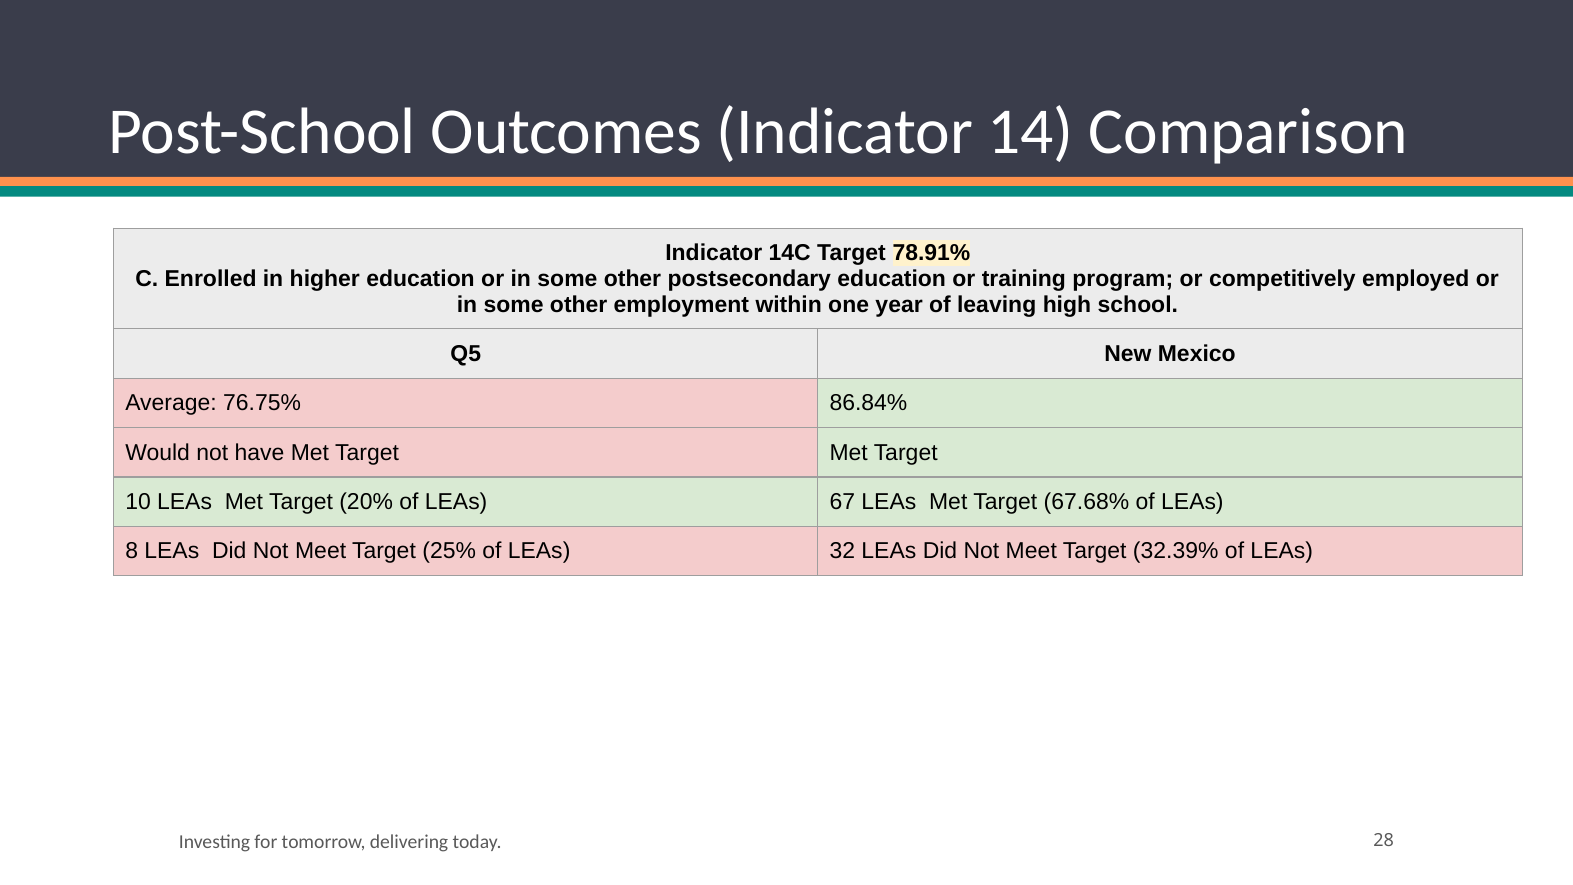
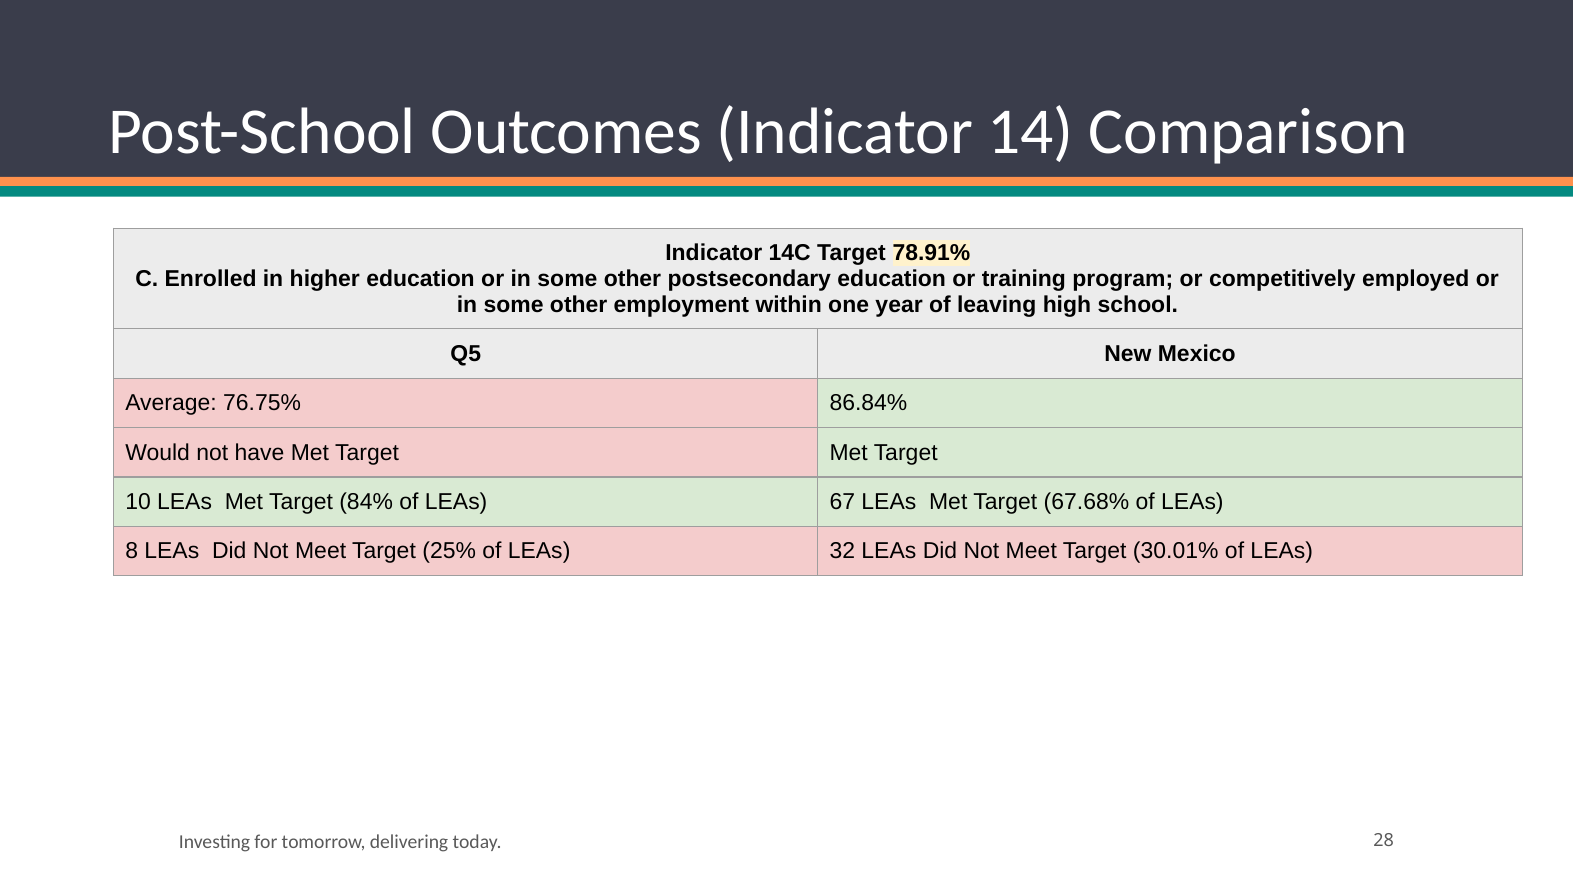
20%: 20% -> 84%
32.39%: 32.39% -> 30.01%
